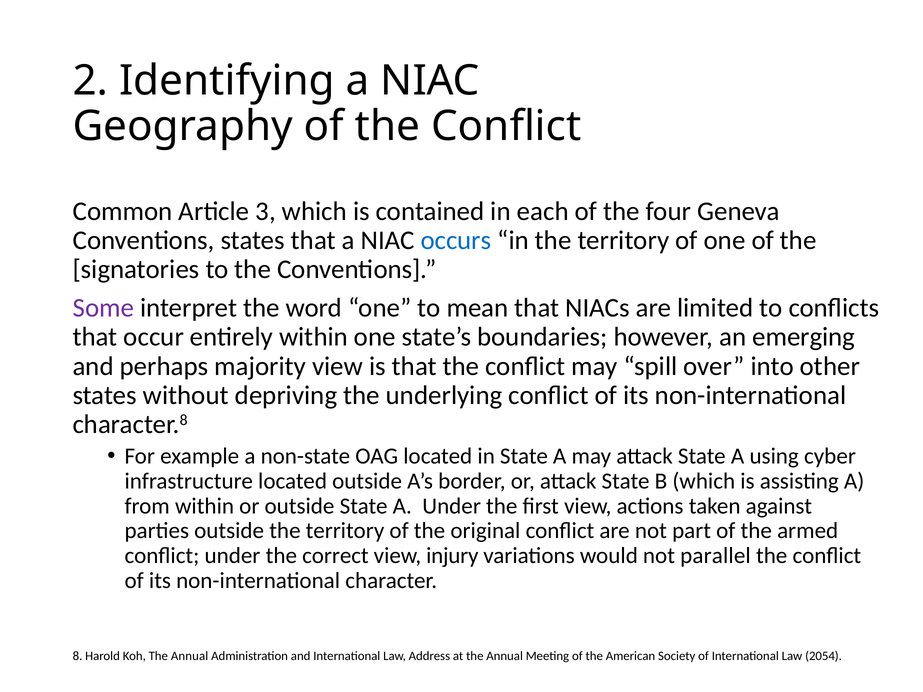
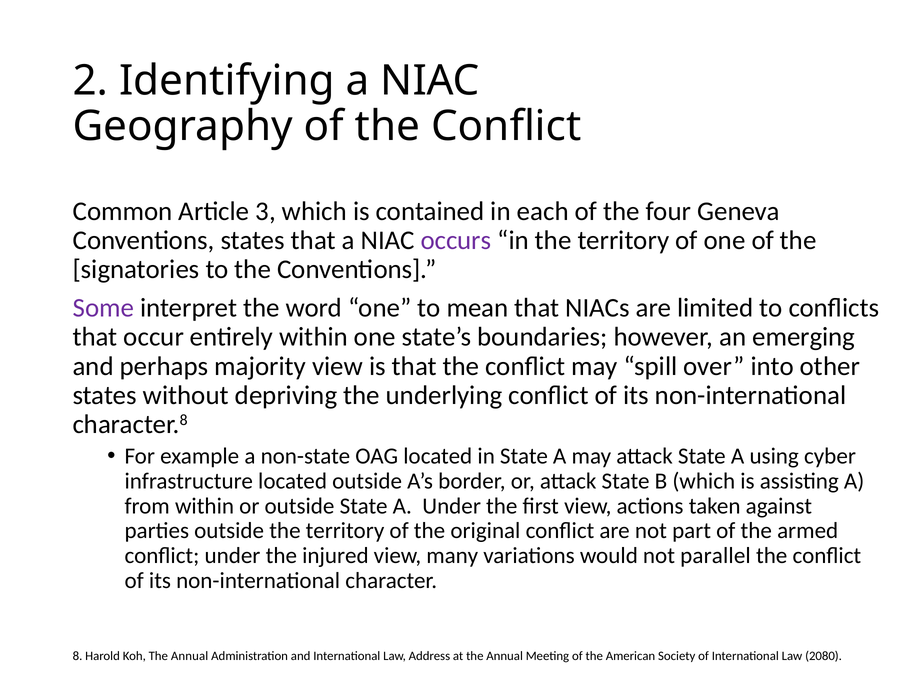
occurs colour: blue -> purple
correct: correct -> injured
injury: injury -> many
2054: 2054 -> 2080
